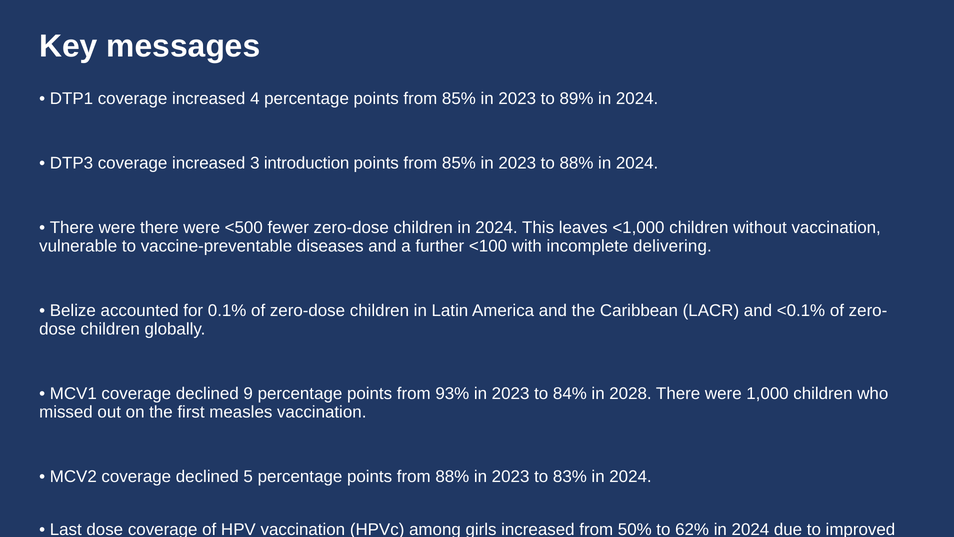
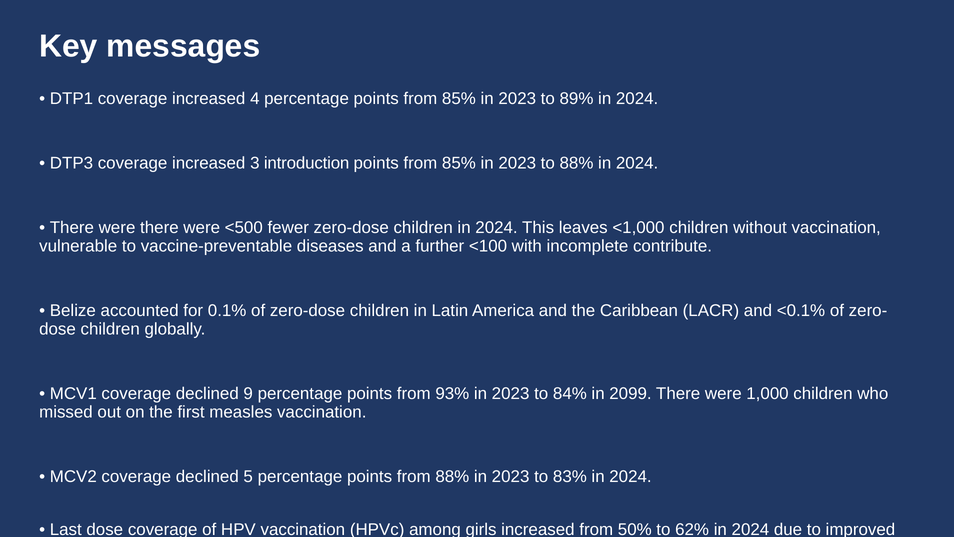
delivering: delivering -> contribute
2028: 2028 -> 2099
